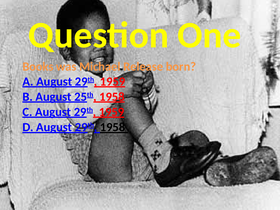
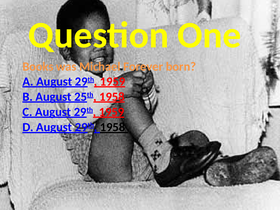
Release: Release -> Forever
